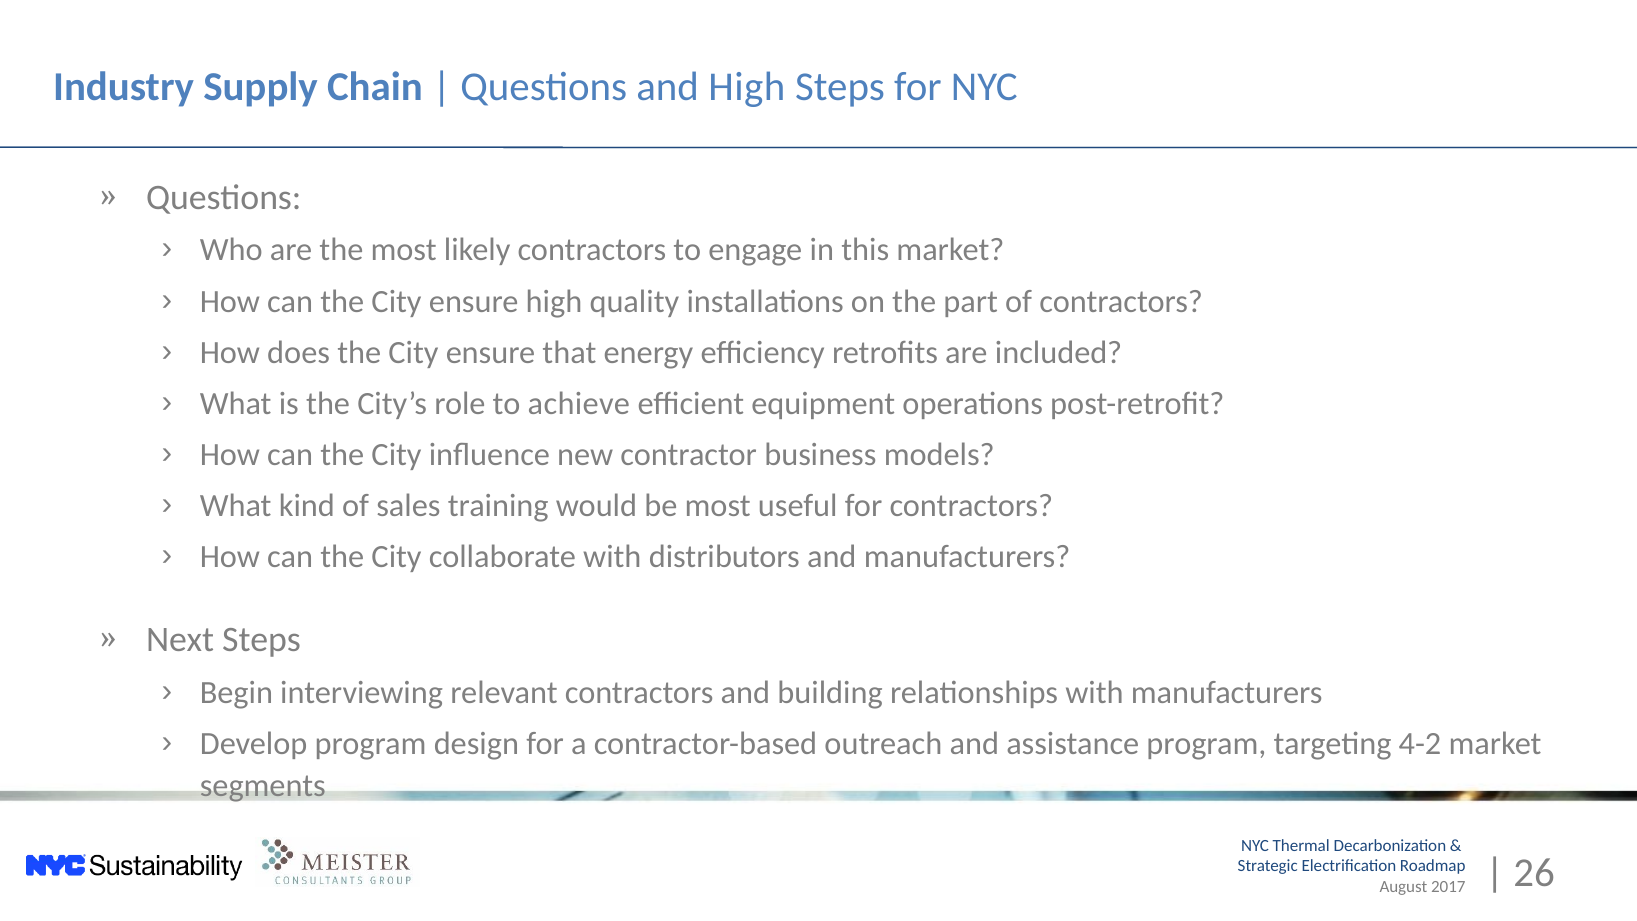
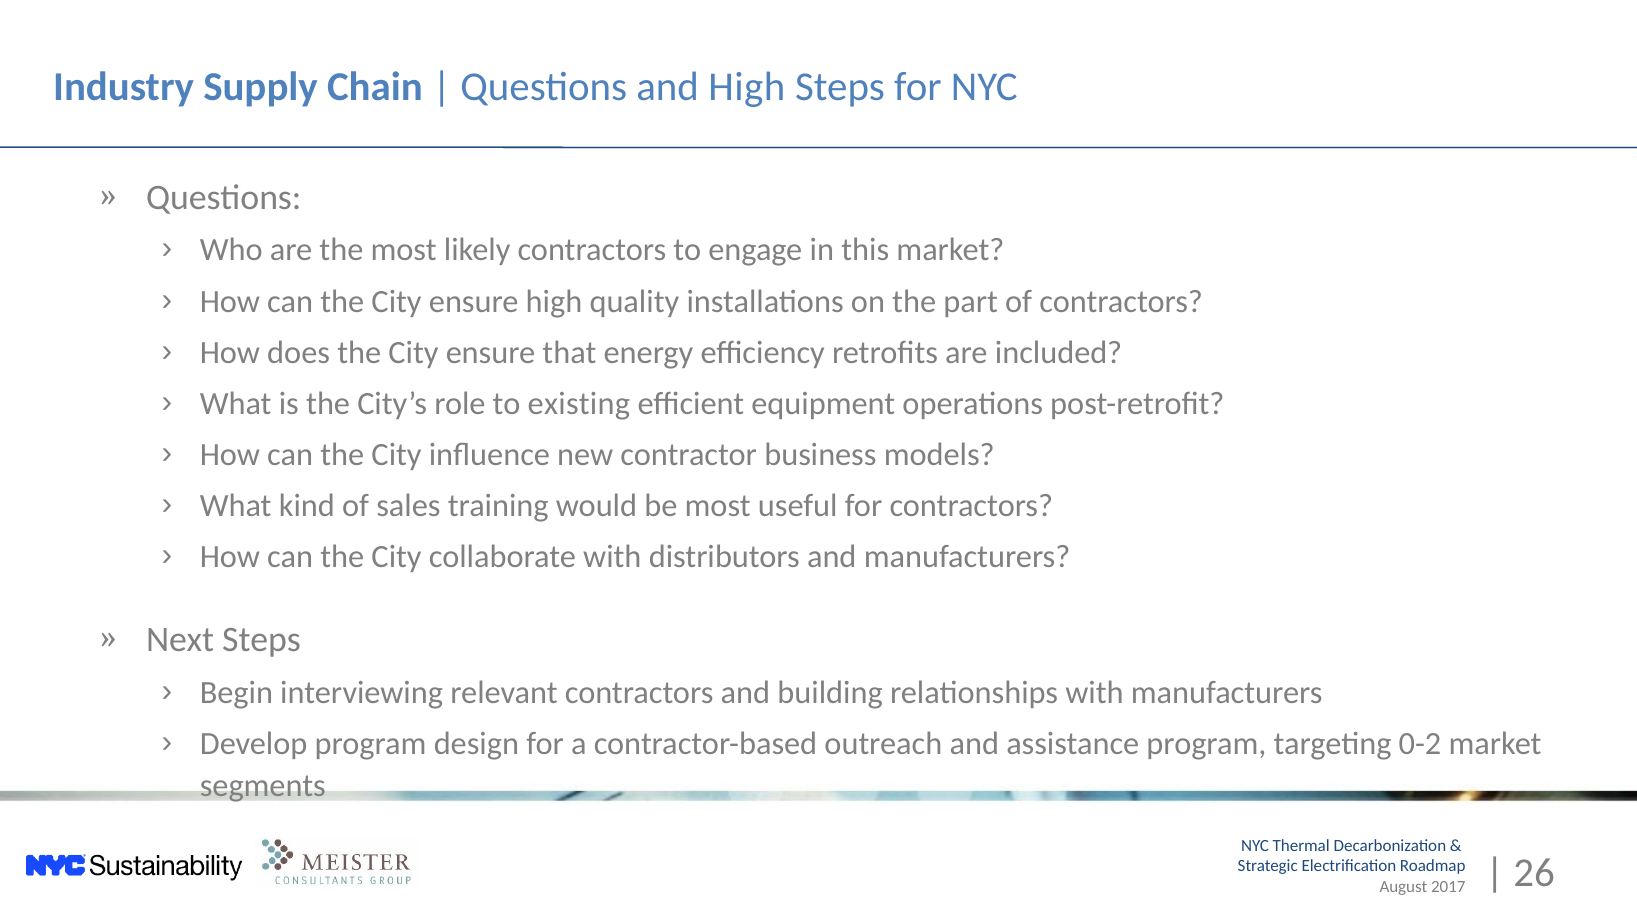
achieve: achieve -> existing
4-2: 4-2 -> 0-2
